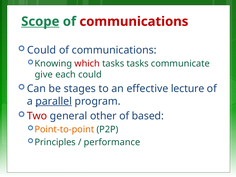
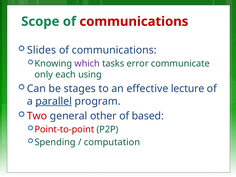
Scope underline: present -> none
Could at (42, 50): Could -> Slides
which colour: red -> purple
tasks tasks: tasks -> error
give: give -> only
each could: could -> using
Point-to-point colour: orange -> red
Principles: Principles -> Spending
performance: performance -> computation
